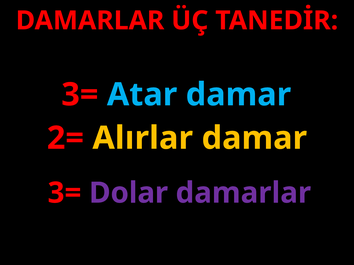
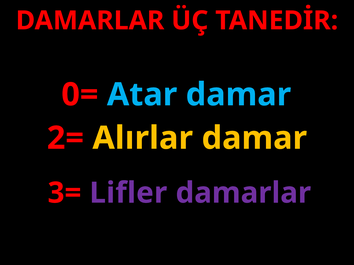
3= at (80, 95): 3= -> 0=
Dolar: Dolar -> Lifler
